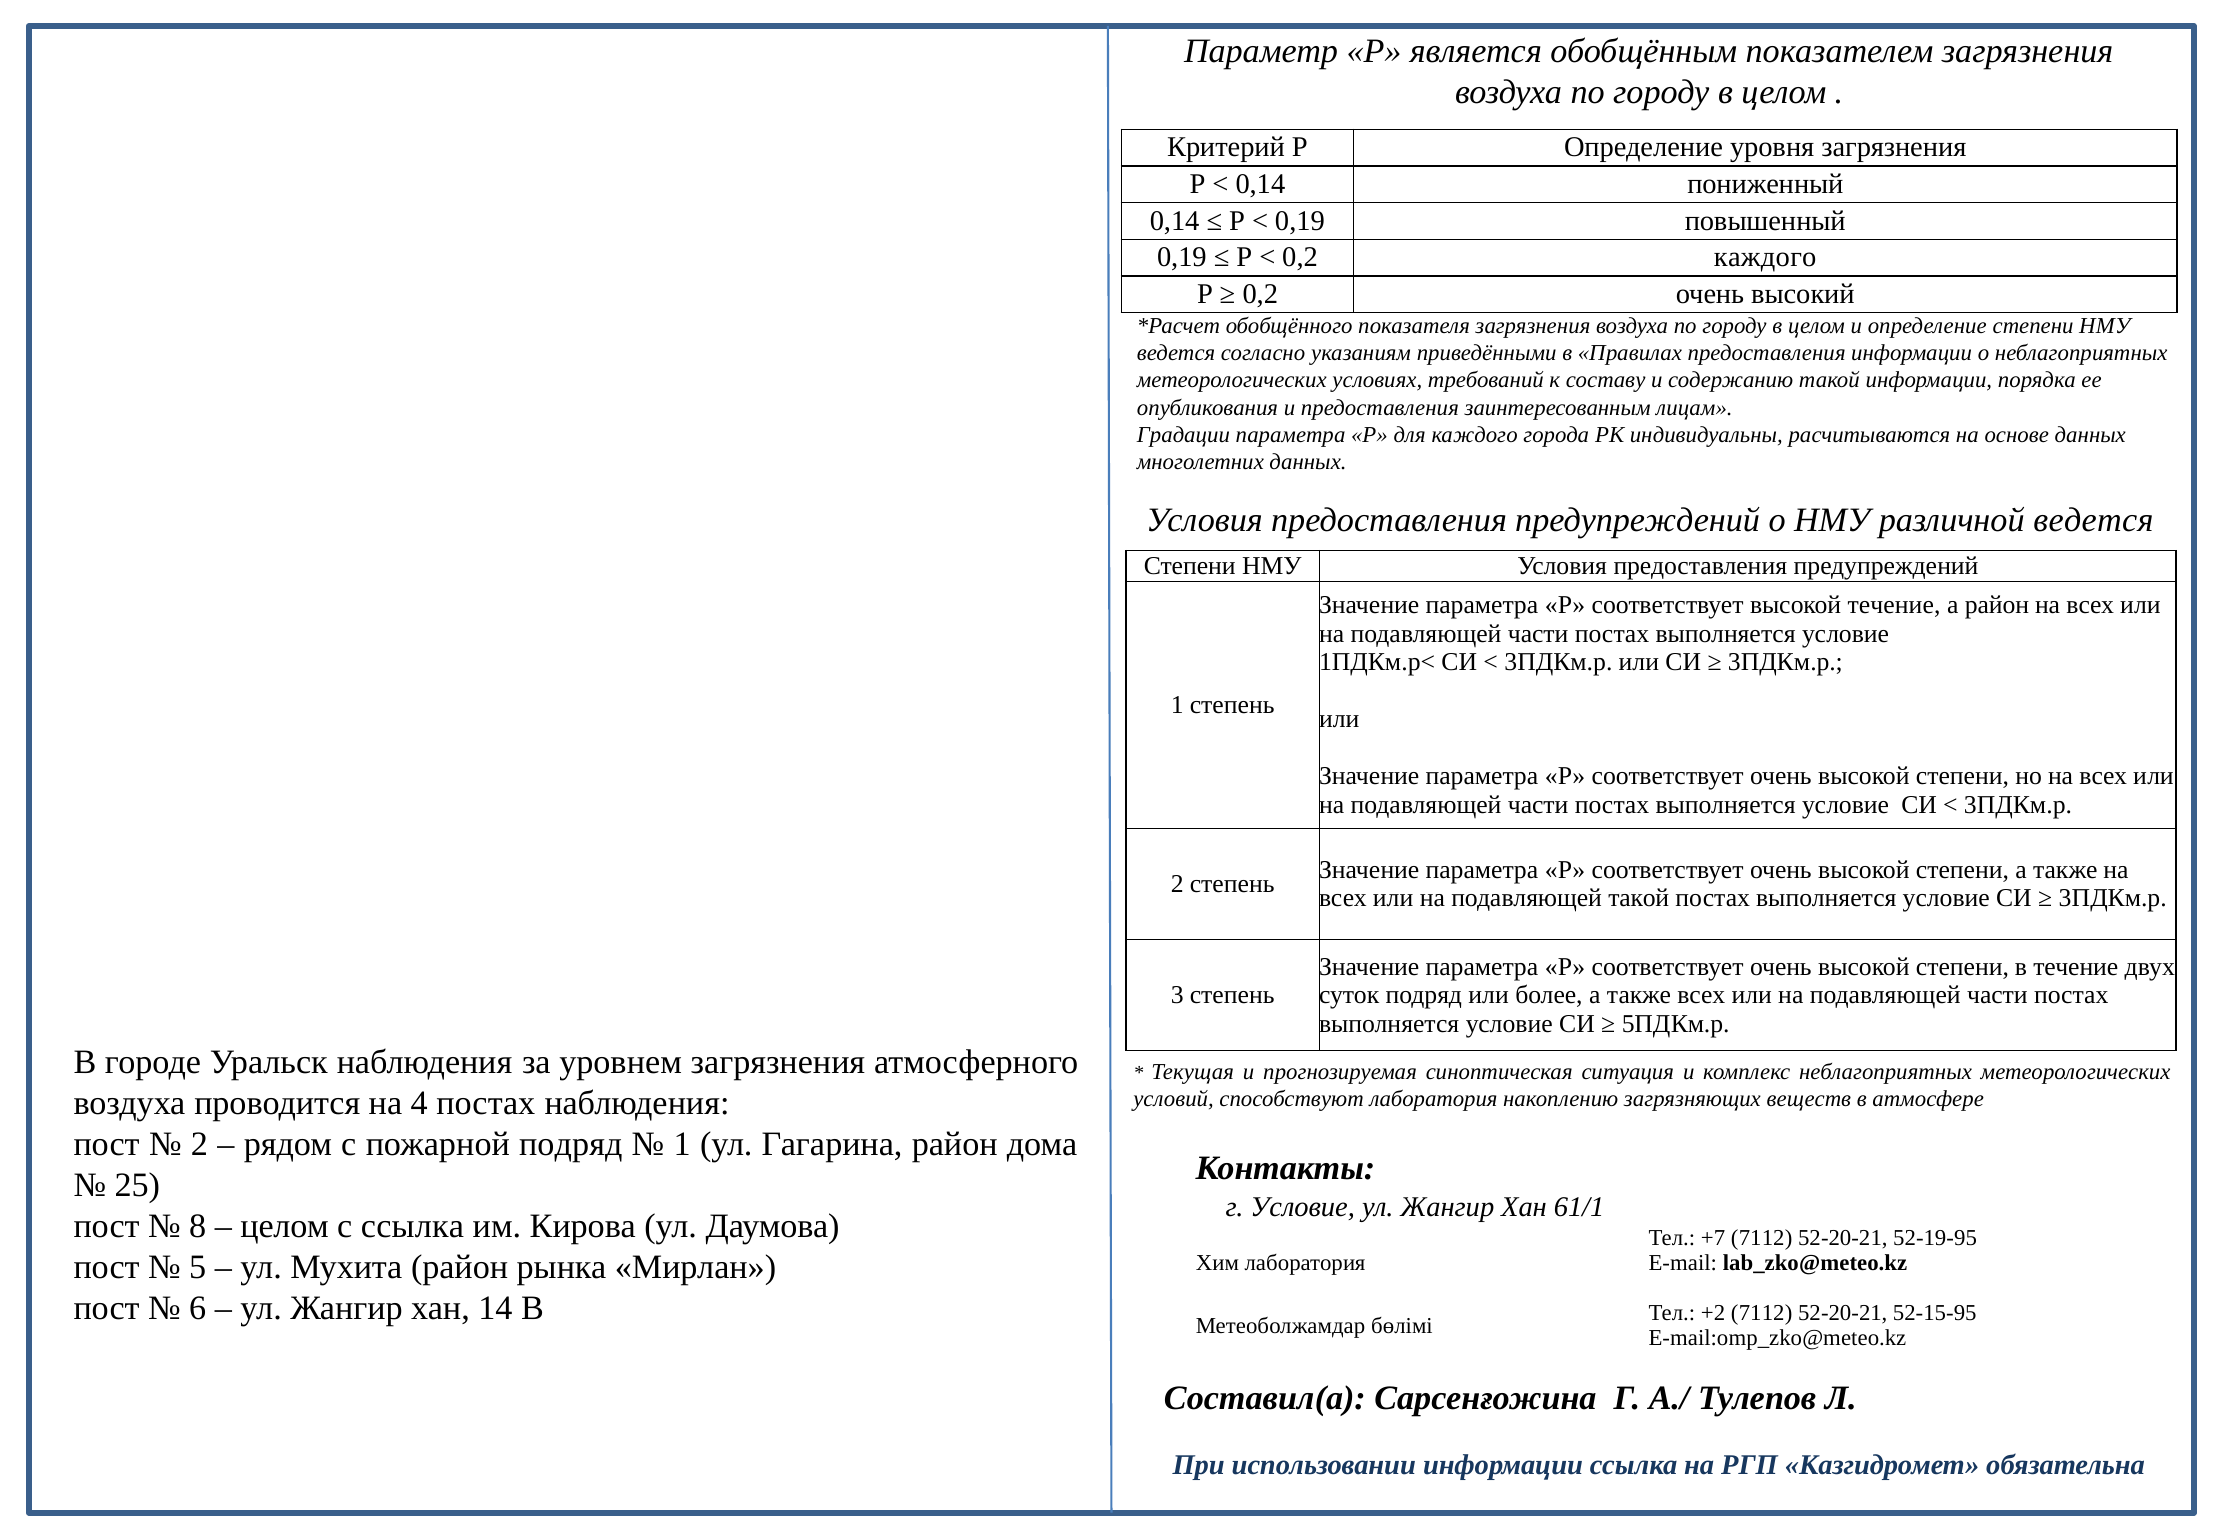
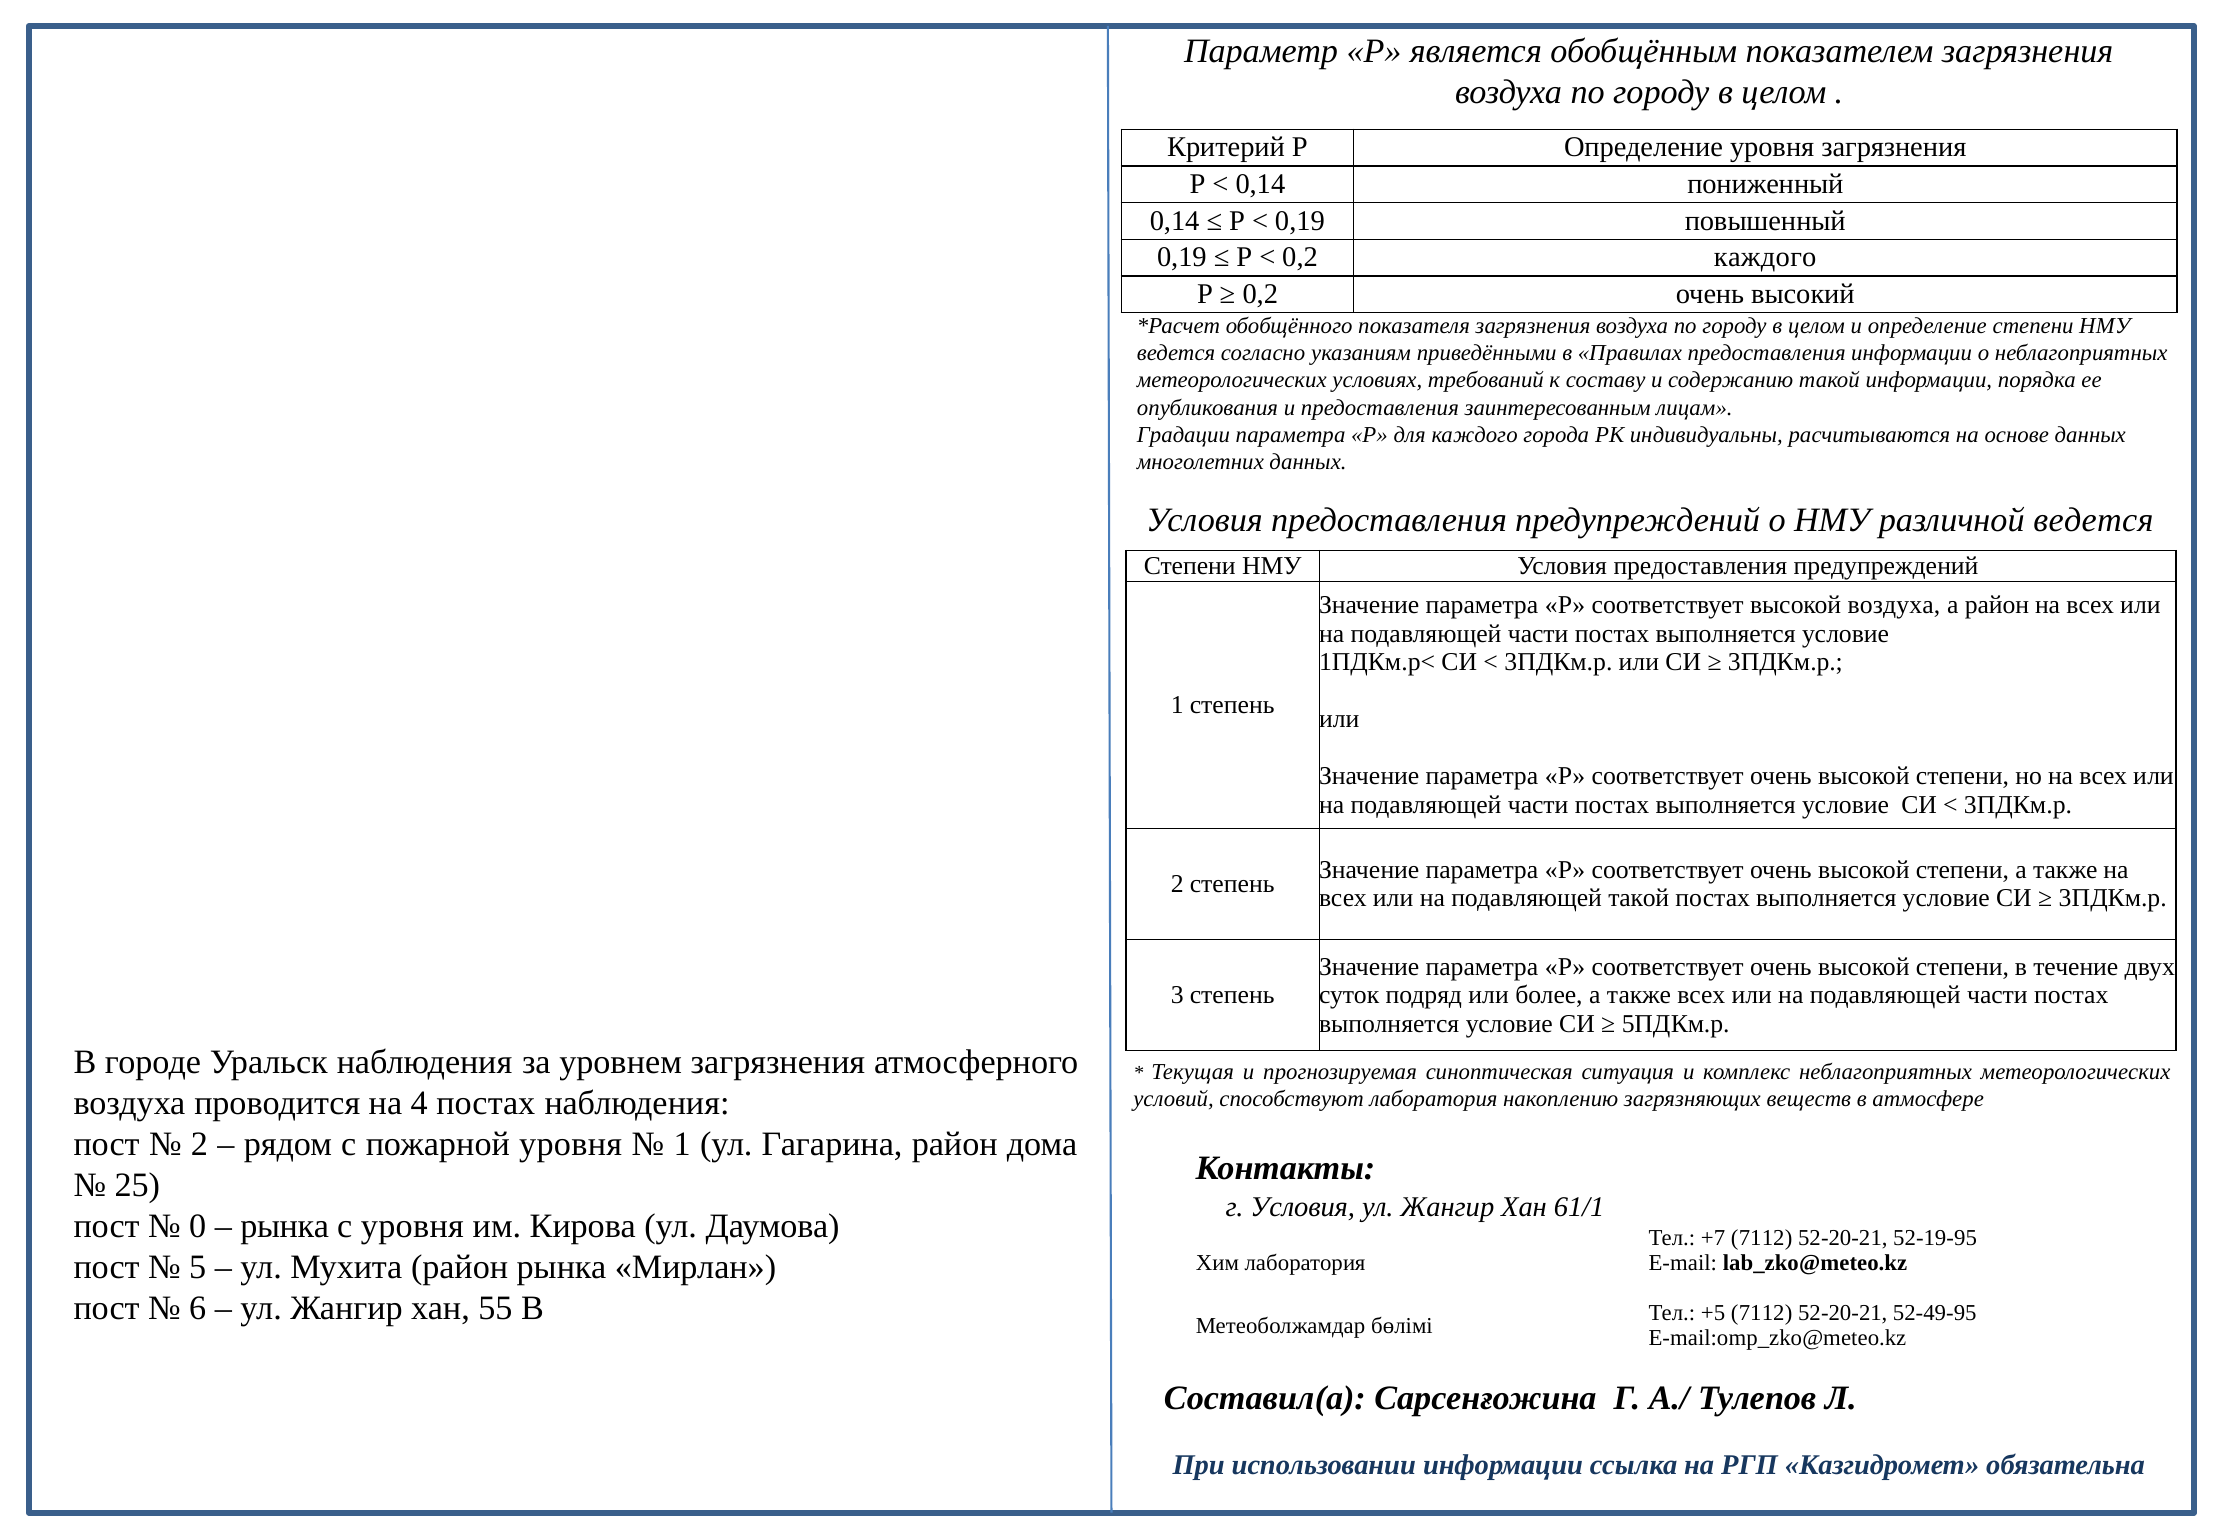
высокой течение: течение -> воздуха
пожарной подряд: подряд -> уровня
г Условие: Условие -> Условия
8: 8 -> 0
целом at (285, 1227): целом -> рынка
с ссылка: ссылка -> уровня
14: 14 -> 55
+2: +2 -> +5
52-15-95: 52-15-95 -> 52-49-95
